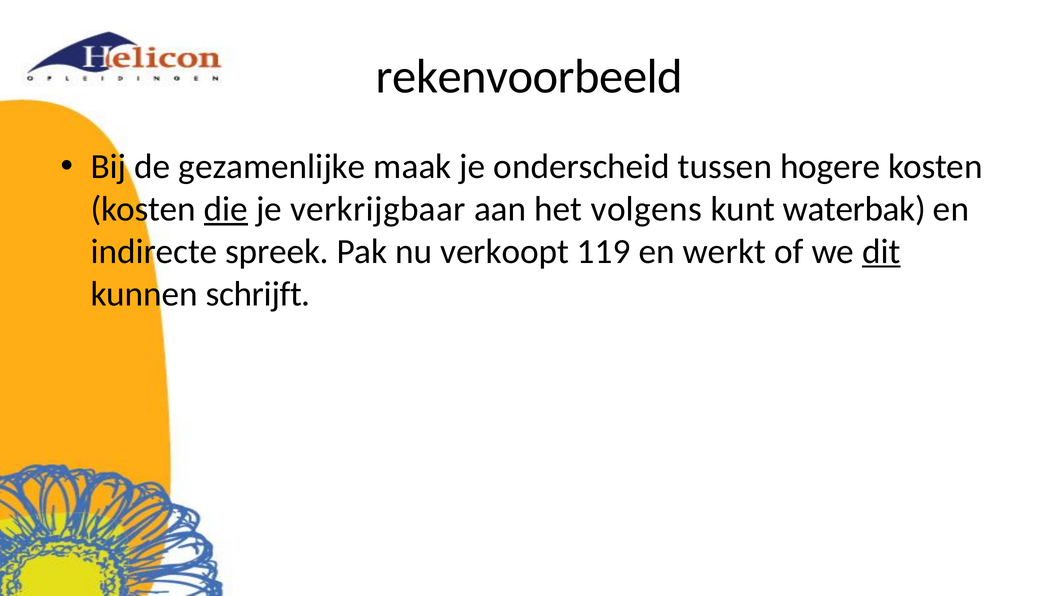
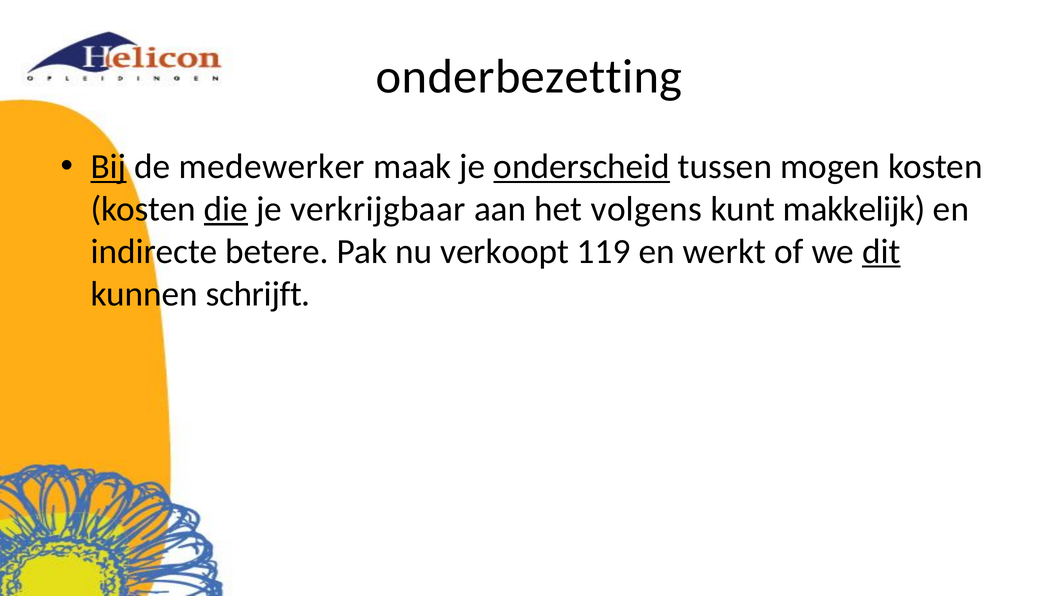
rekenvoorbeeld: rekenvoorbeeld -> onderbezetting
Bij underline: none -> present
gezamenlijke: gezamenlijke -> medewerker
onderscheid underline: none -> present
hogere: hogere -> mogen
waterbak: waterbak -> makkelijk
spreek: spreek -> betere
